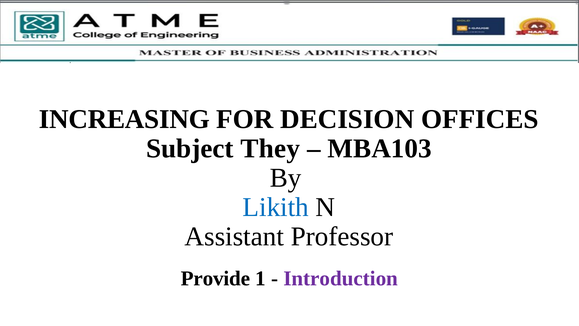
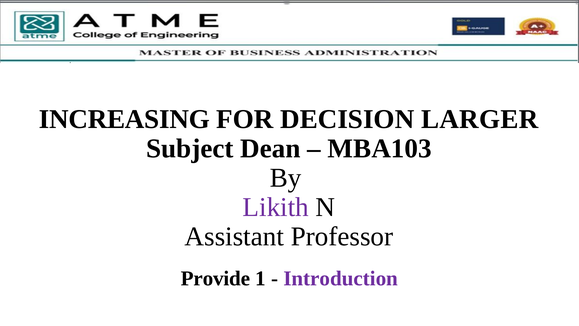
OFFICES: OFFICES -> LARGER
They: They -> Dean
Likith colour: blue -> purple
